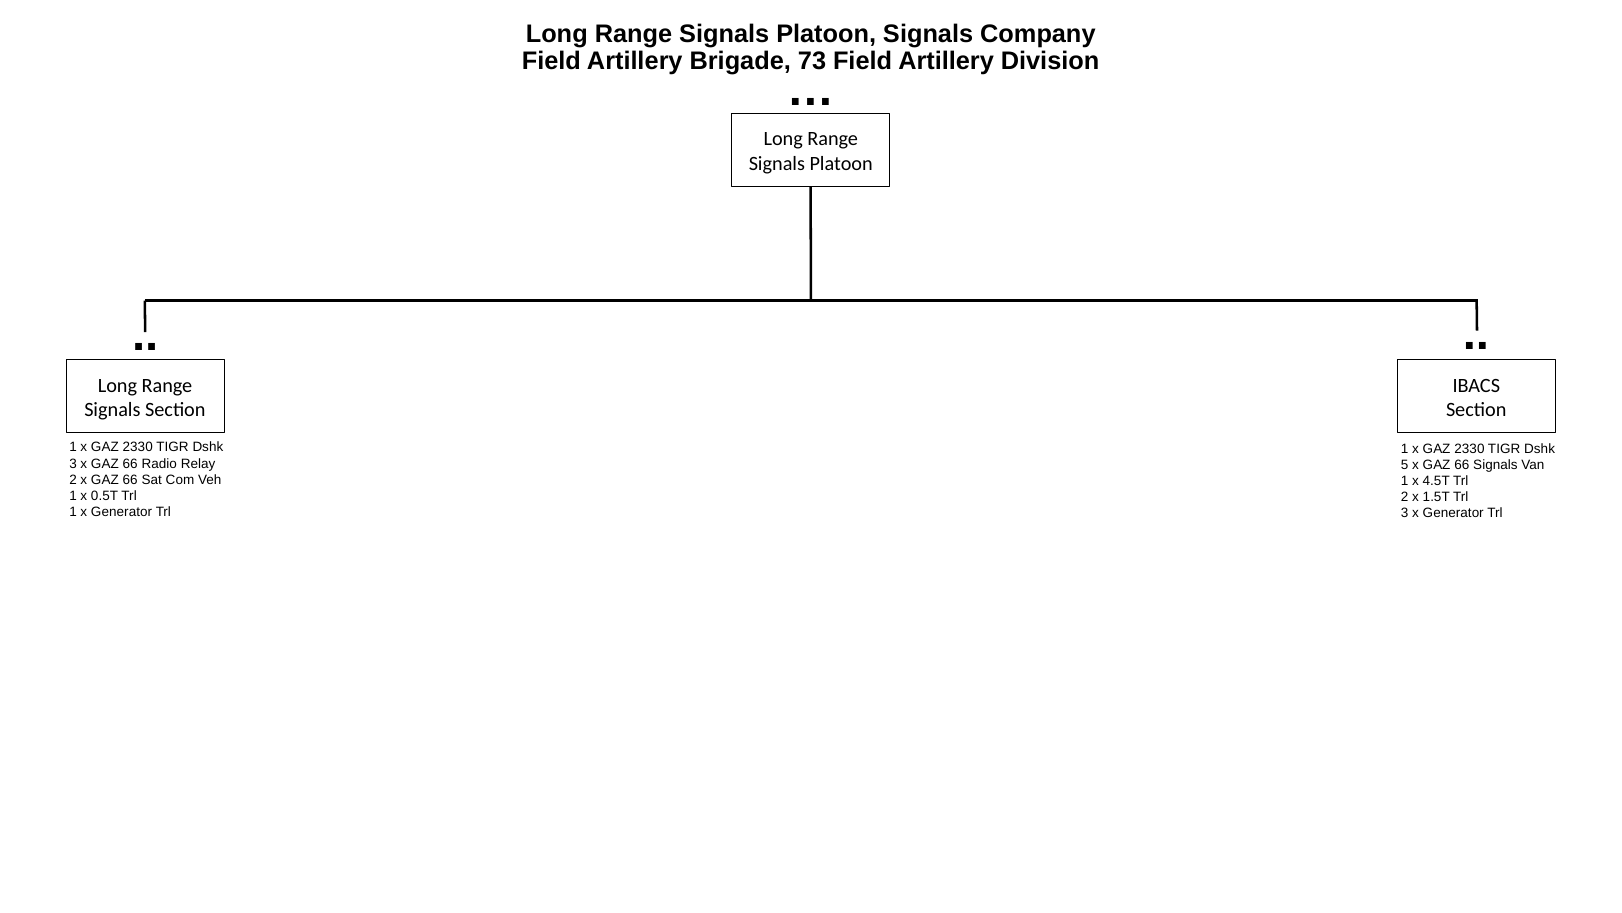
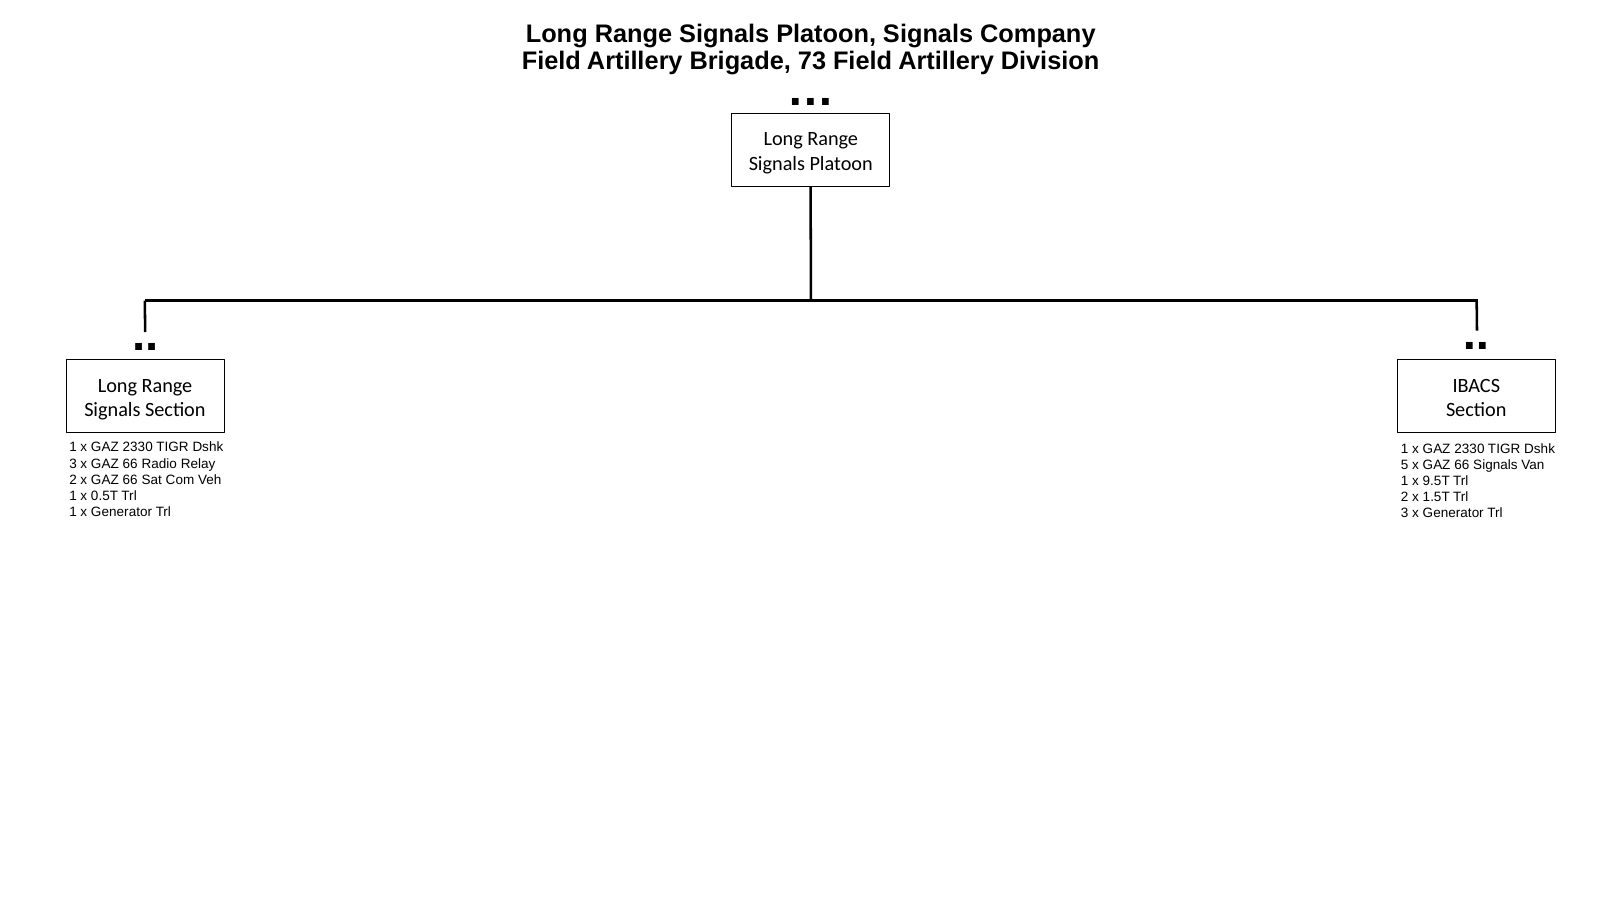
4.5T: 4.5T -> 9.5T
